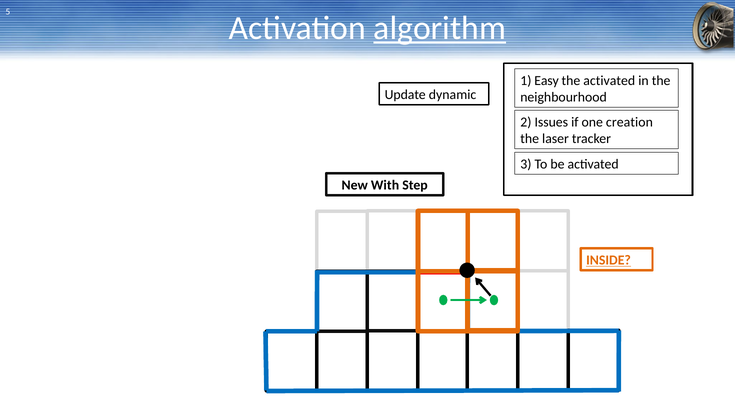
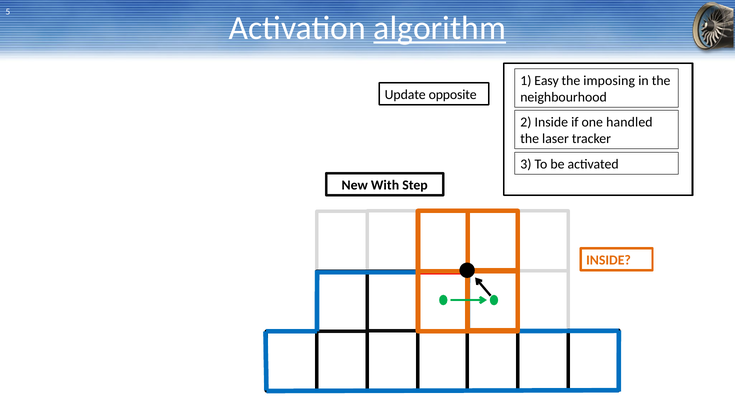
the activated: activated -> imposing
dynamic: dynamic -> opposite
2 Issues: Issues -> Inside
creation: creation -> handled
INSIDE at (609, 260) underline: present -> none
